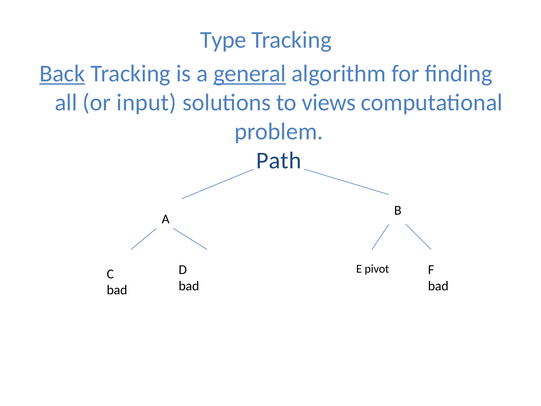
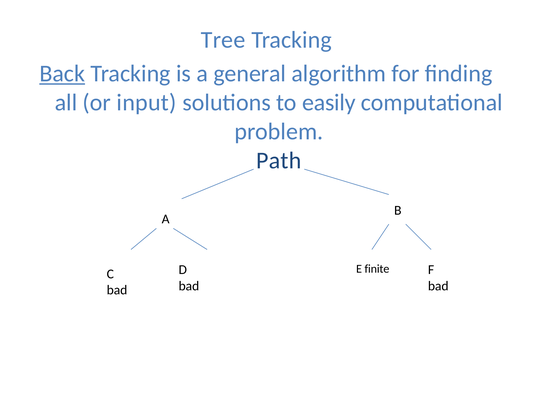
Type: Type -> Tree
general underline: present -> none
views: views -> easily
pivot: pivot -> finite
